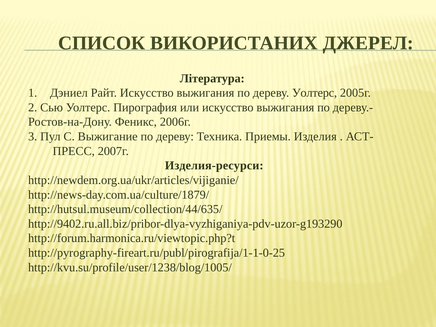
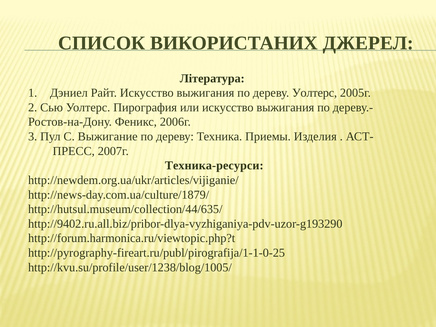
Изделия-ресурси: Изделия-ресурси -> Техника-ресурси
